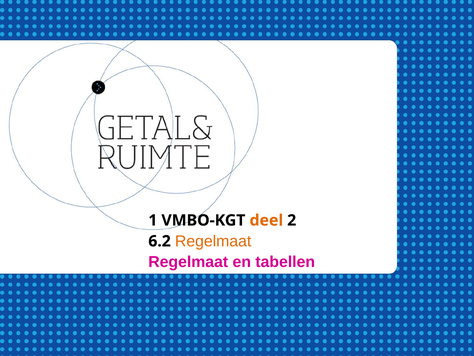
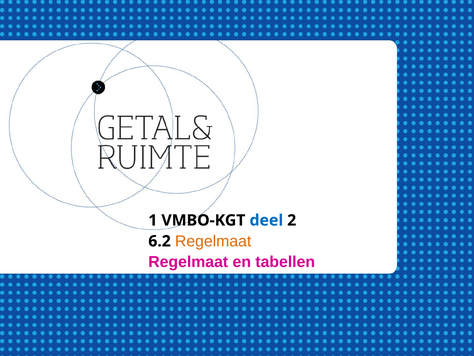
deel colour: orange -> blue
